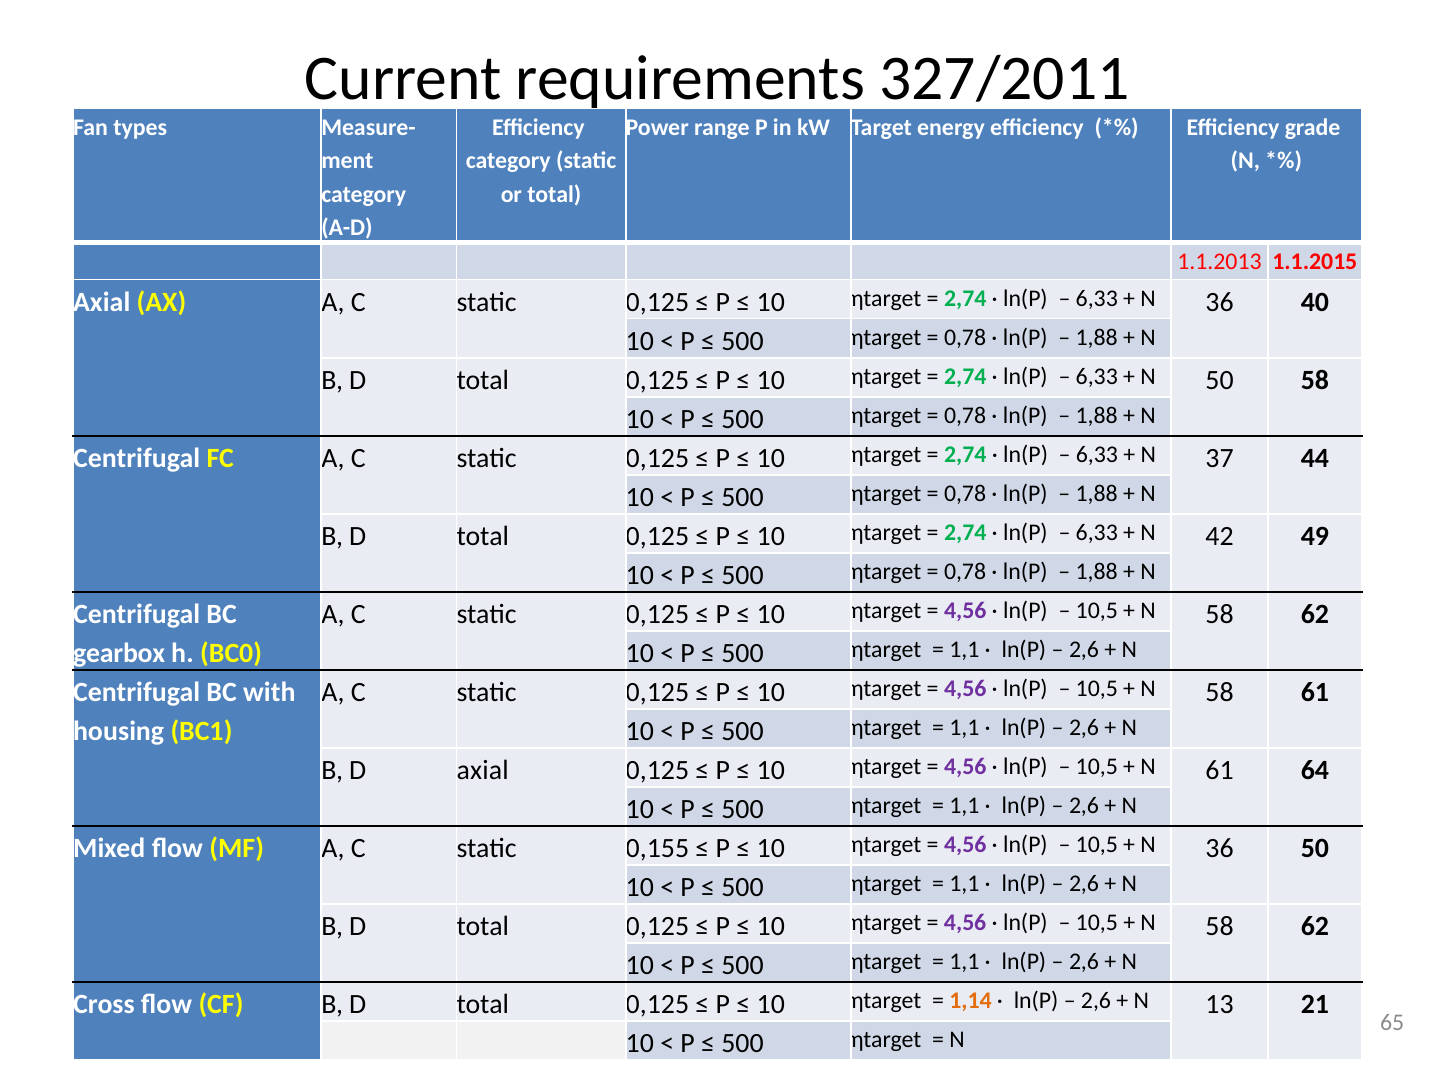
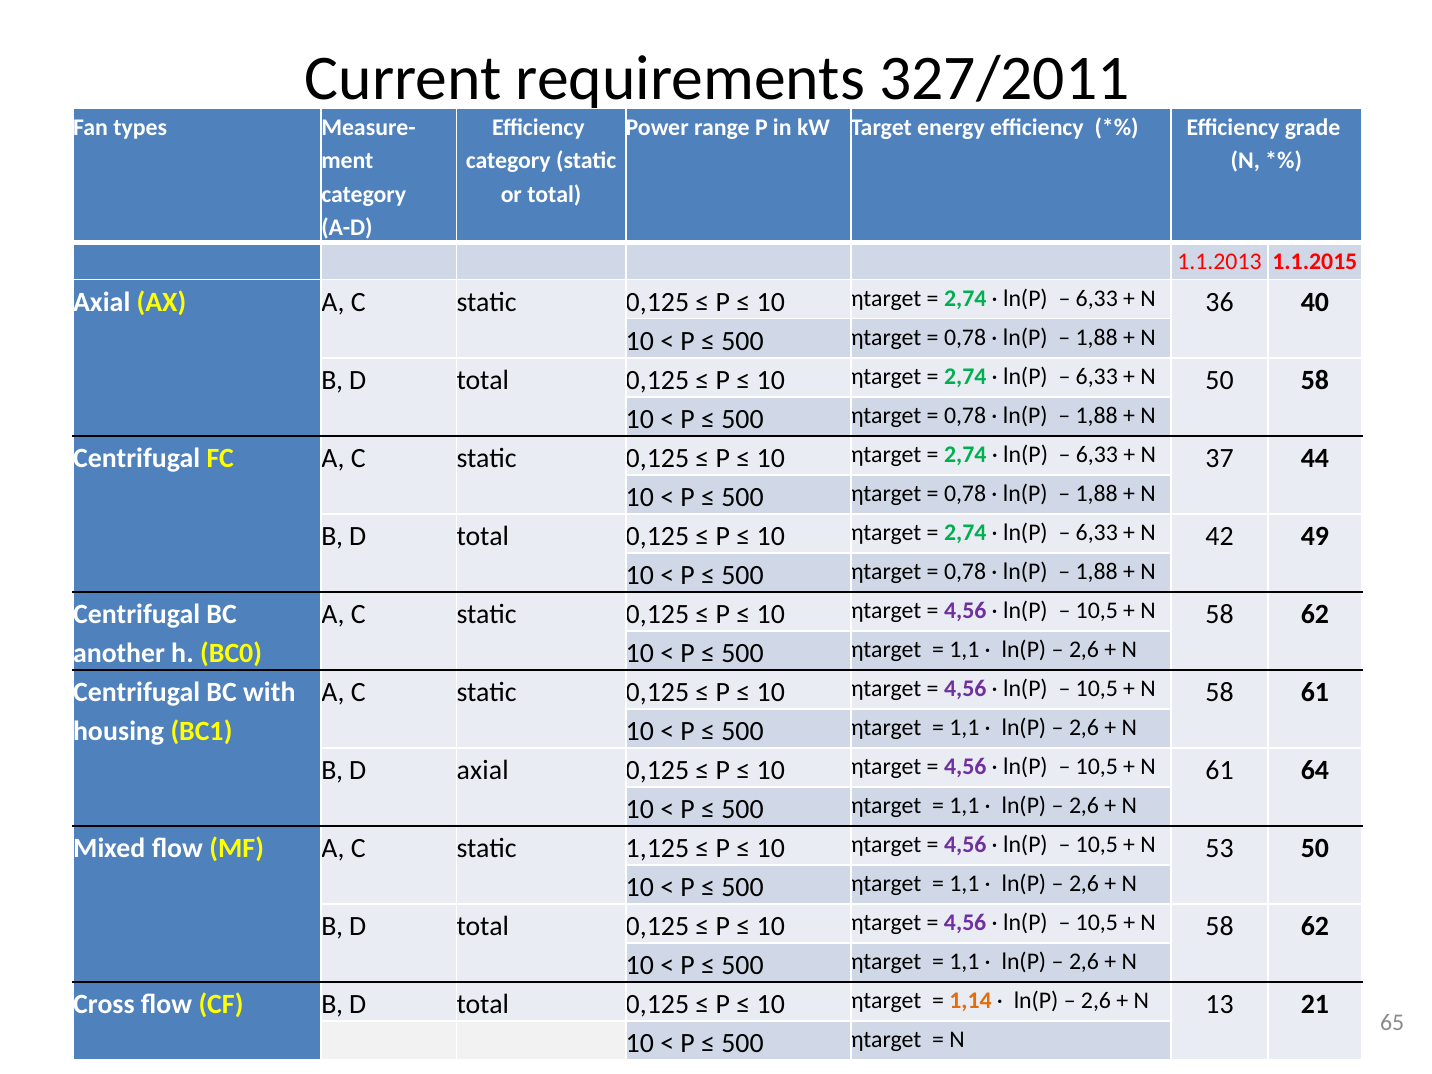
gearbox: gearbox -> another
0,155: 0,155 -> 1,125
36 at (1220, 848): 36 -> 53
